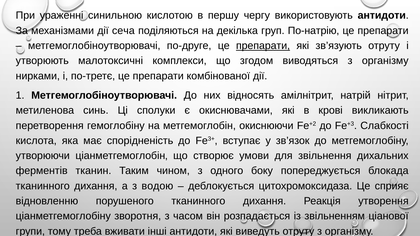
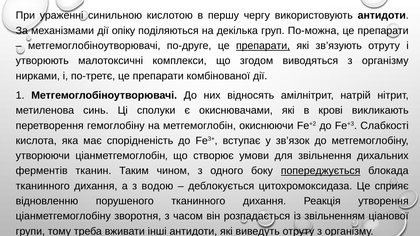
сеча: сеча -> опіку
По-натрію: По-натрію -> По-можна
попереджується underline: none -> present
